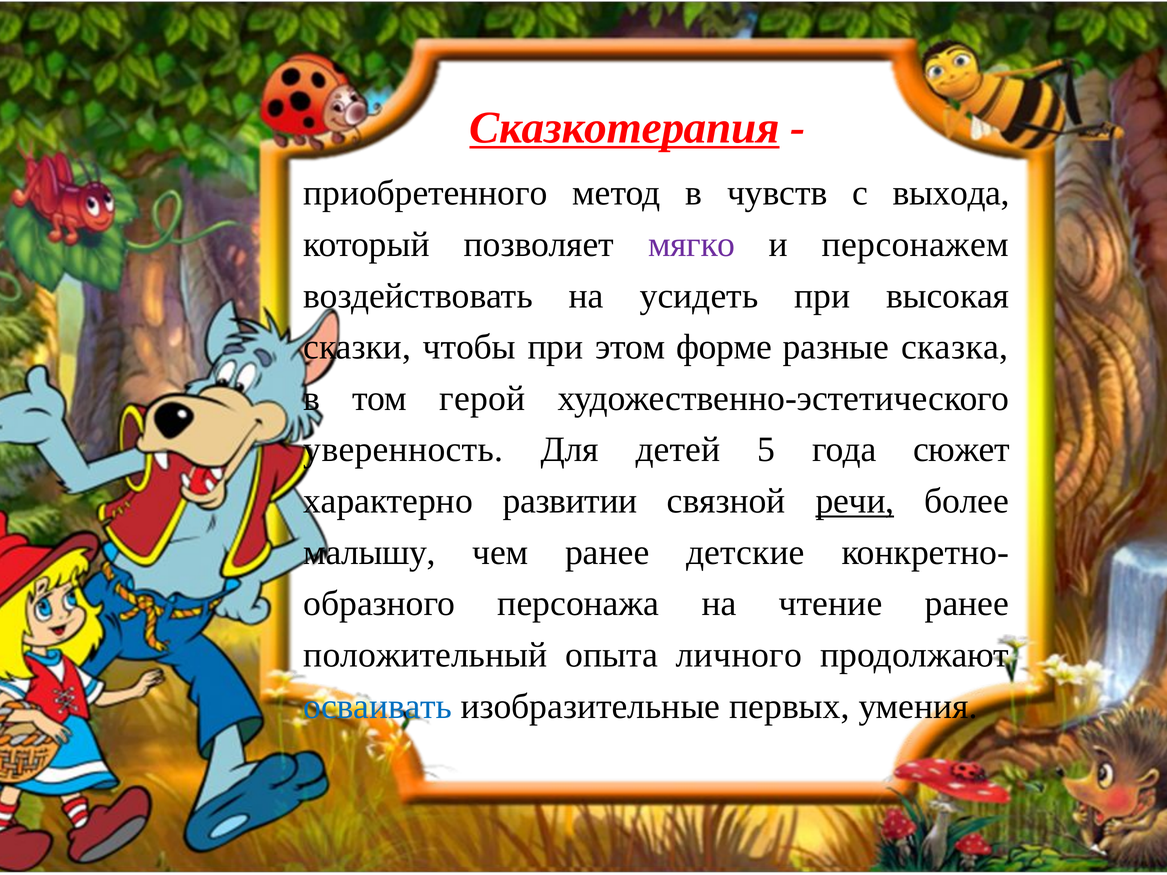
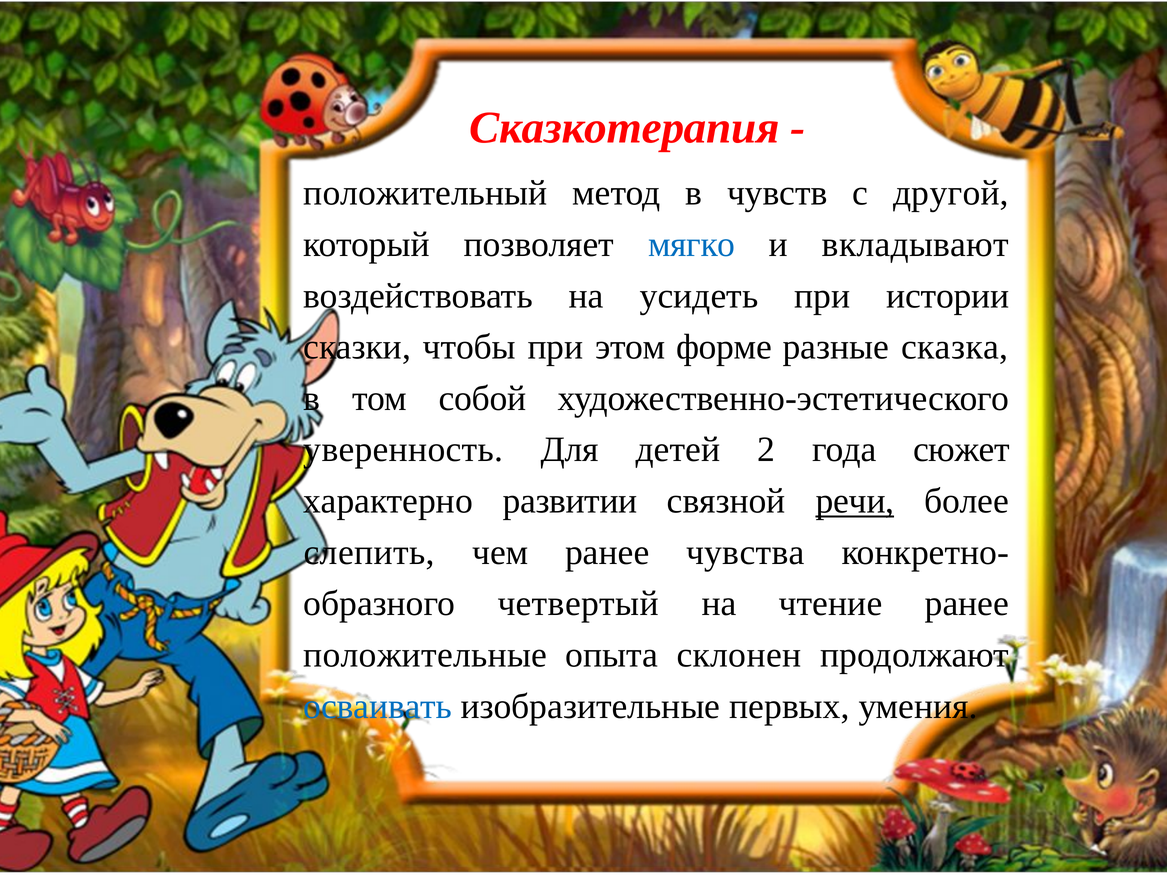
Сказкотерапия underline: present -> none
приобретенного: приобретенного -> положительный
выхода: выхода -> другой
мягко colour: purple -> blue
персонажем: персонажем -> вкладывают
высокая: высокая -> истории
герой: герой -> собой
5: 5 -> 2
малышу: малышу -> слепить
детские: детские -> чувства
персонажа: персонажа -> четвертый
положительный: положительный -> положительные
личного: личного -> склонен
